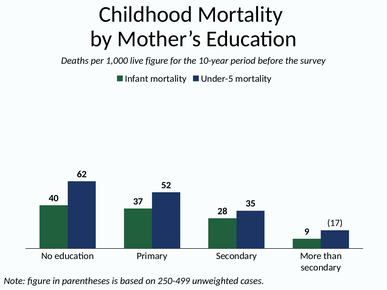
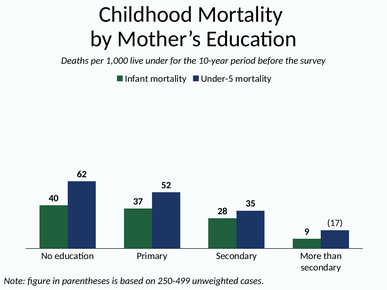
live figure: figure -> under
